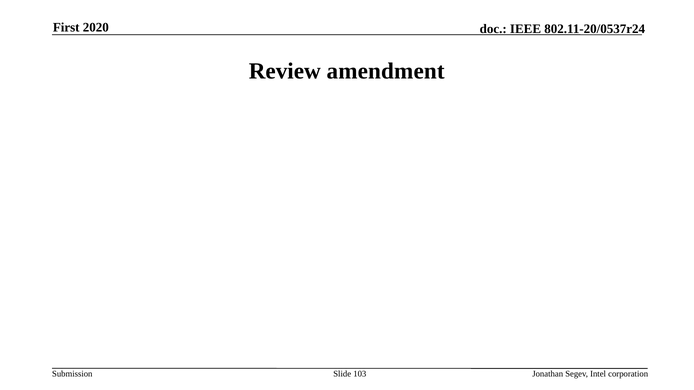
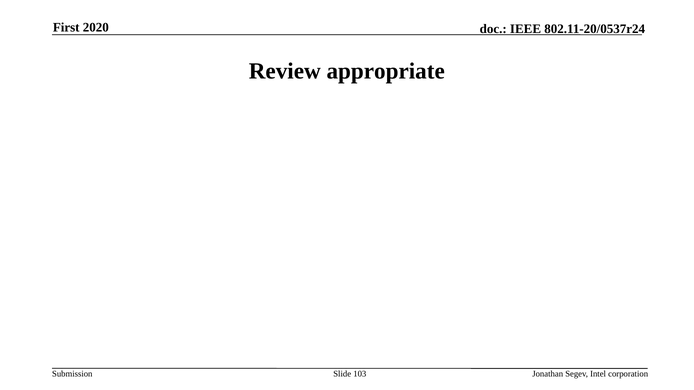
amendment: amendment -> appropriate
